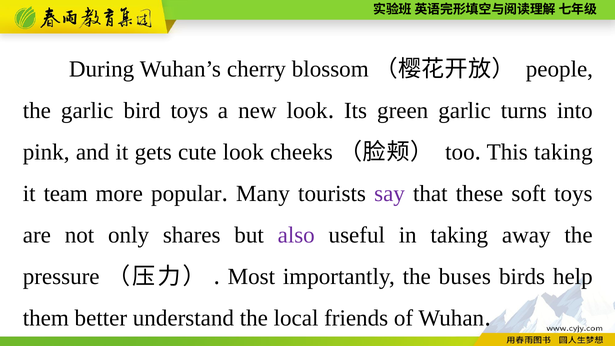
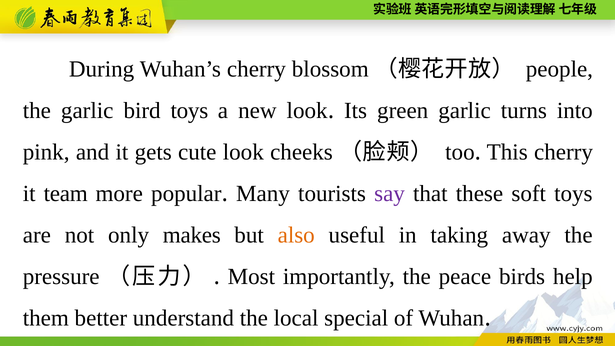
This taking: taking -> cherry
shares: shares -> makes
also colour: purple -> orange
buses: buses -> peace
friends: friends -> special
